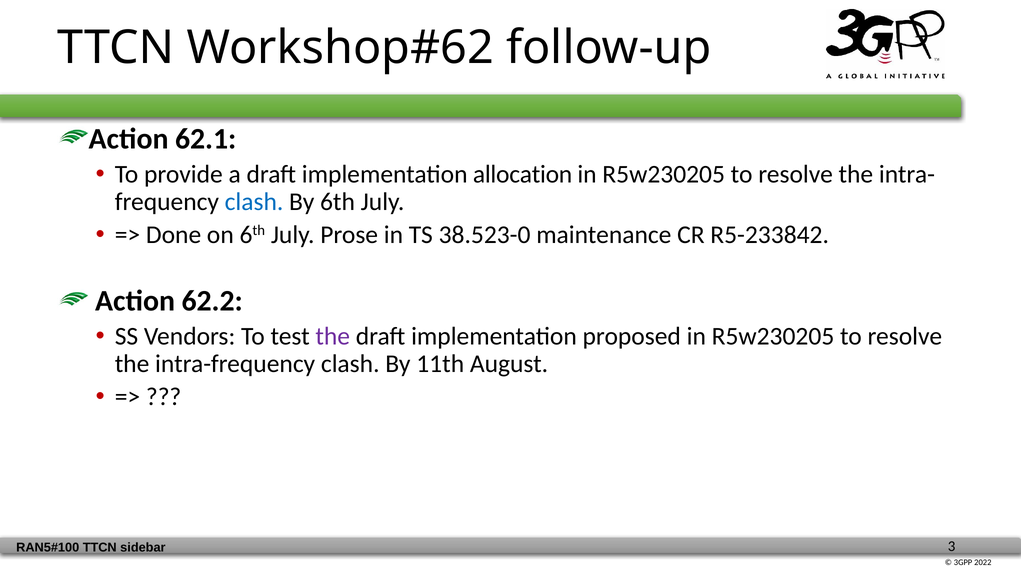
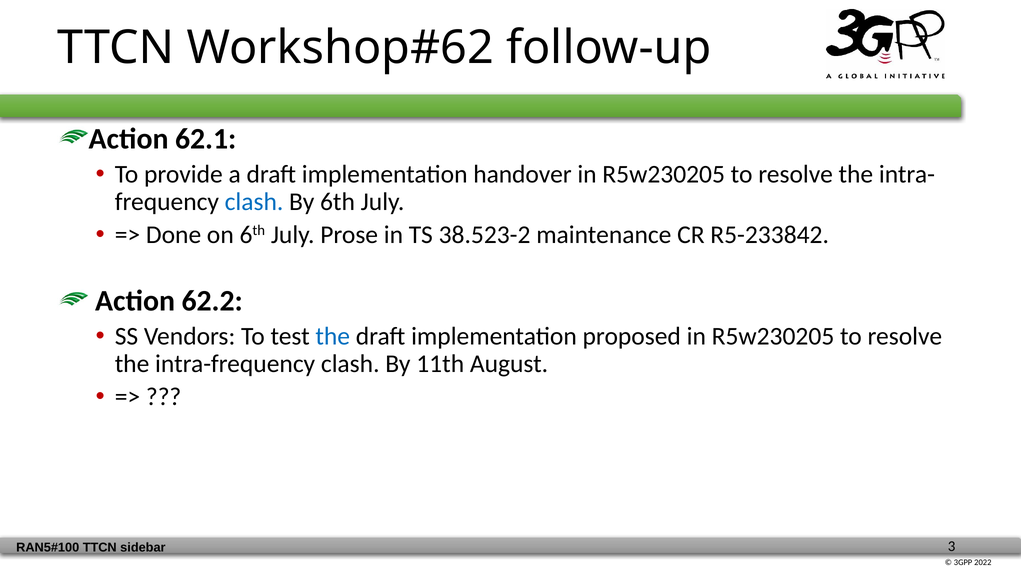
allocation: allocation -> handover
38.523-0: 38.523-0 -> 38.523-2
the at (333, 336) colour: purple -> blue
